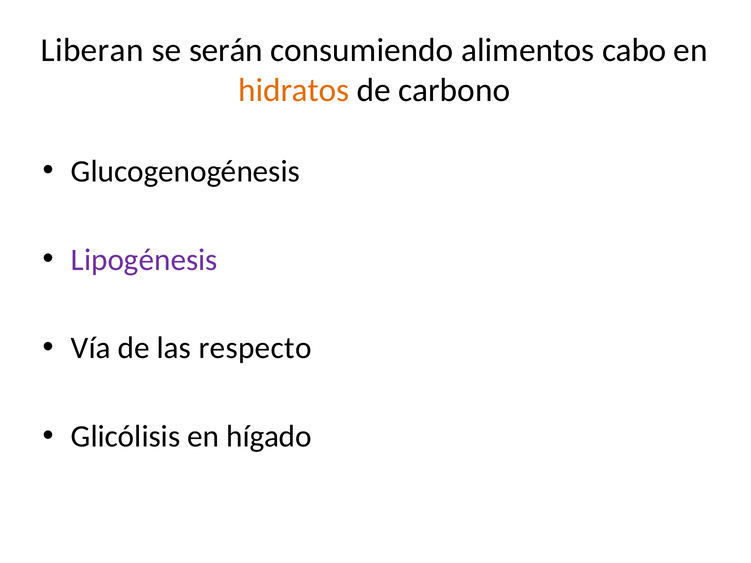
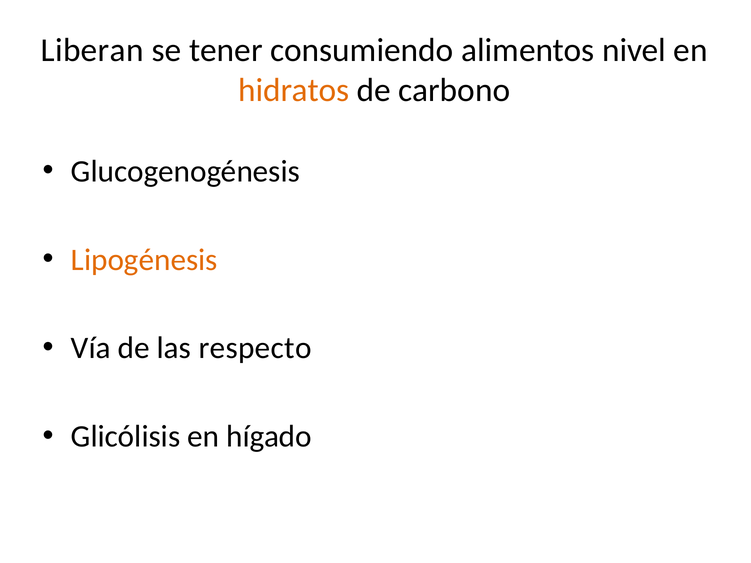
serán: serán -> tener
cabo: cabo -> nivel
Lipogénesis colour: purple -> orange
